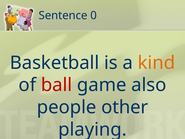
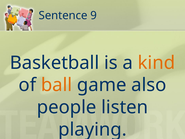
0: 0 -> 9
ball colour: red -> orange
other: other -> listen
